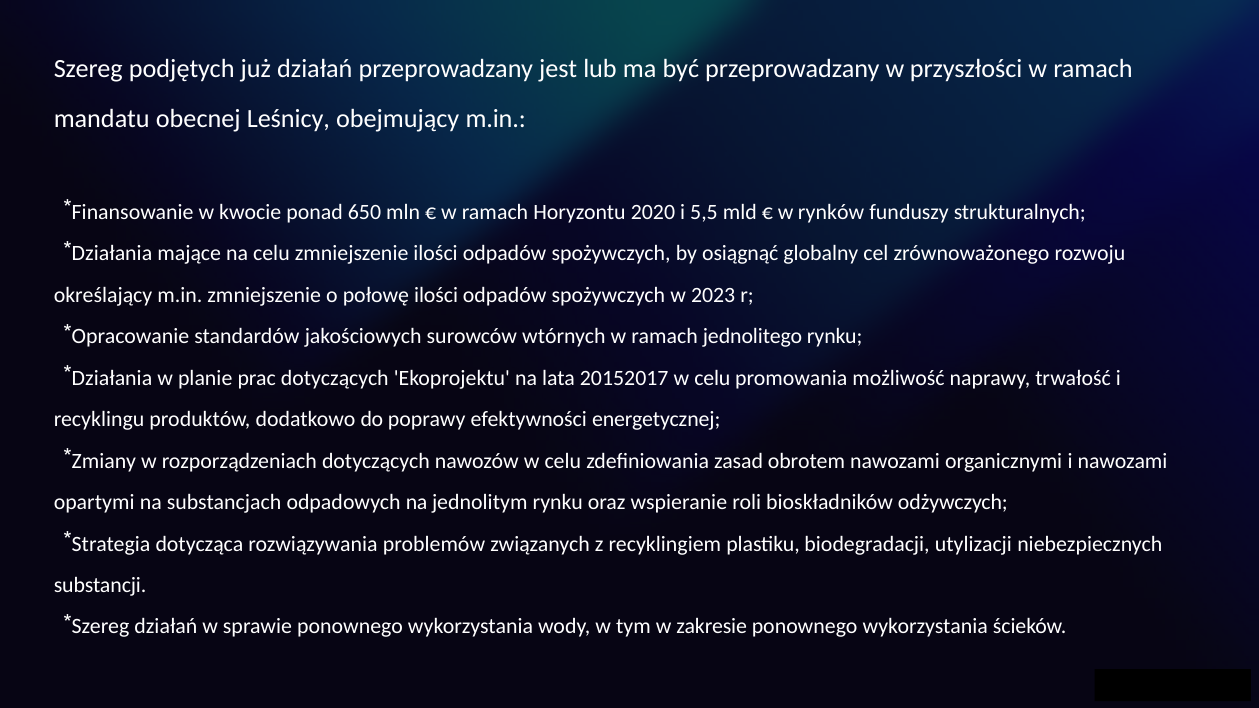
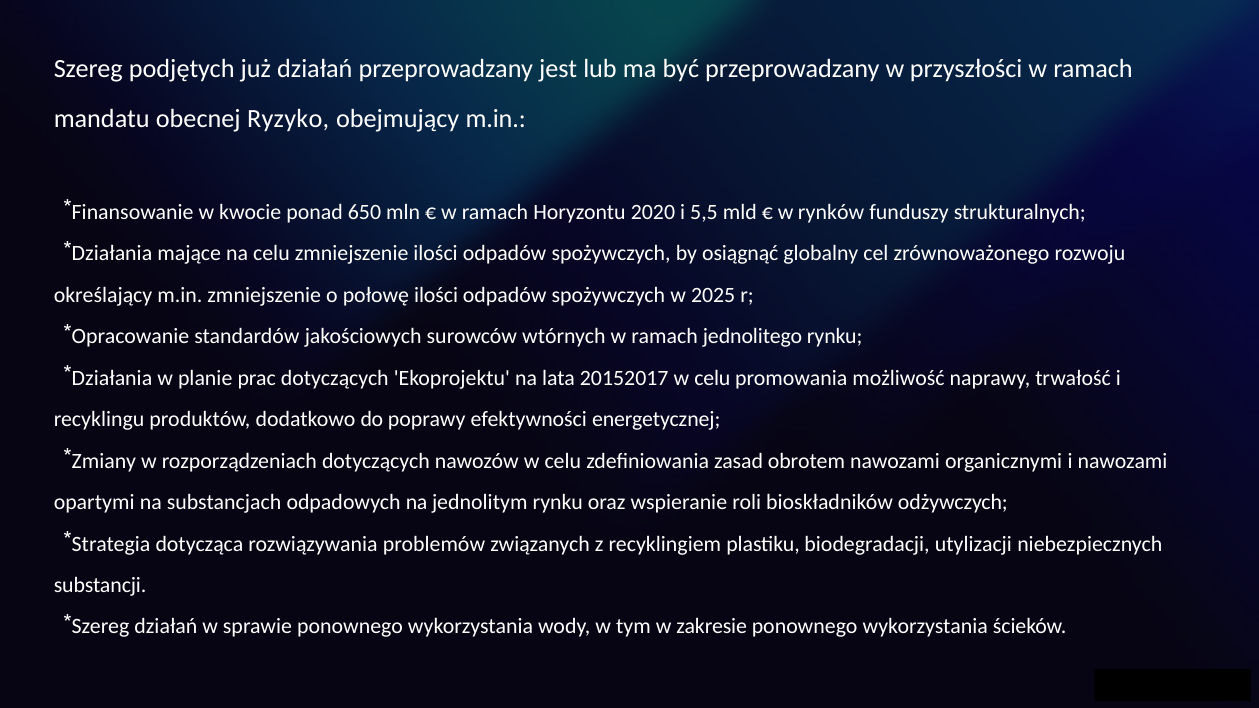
Leśnicy: Leśnicy -> Ryzyko
2023: 2023 -> 2025
